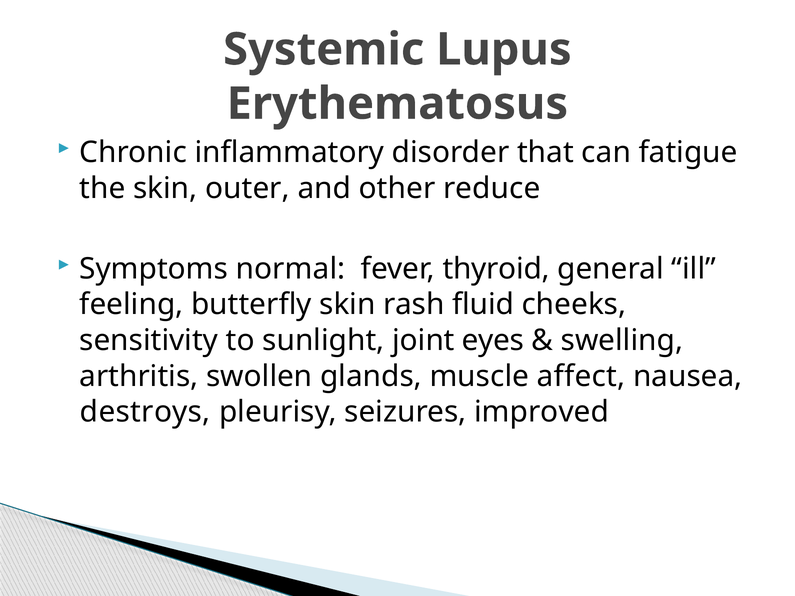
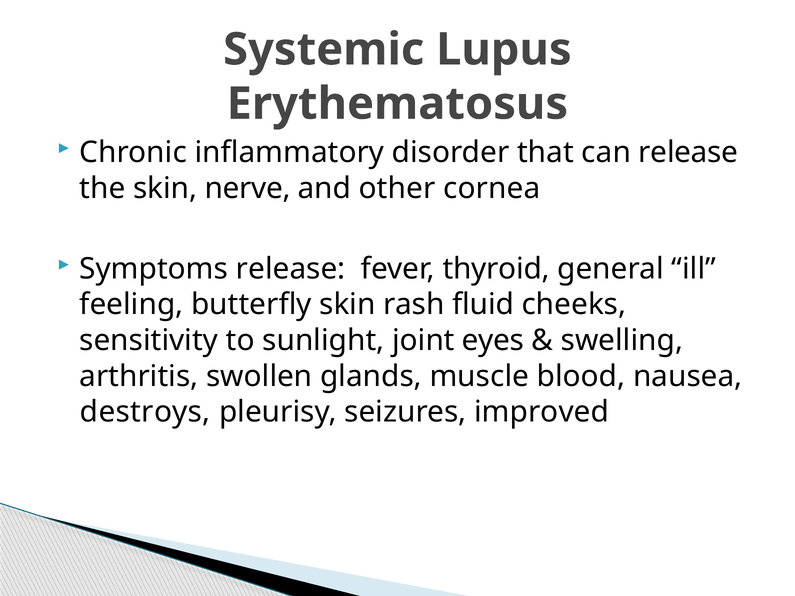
can fatigue: fatigue -> release
outer: outer -> nerve
reduce: reduce -> cornea
Symptoms normal: normal -> release
affect: affect -> blood
